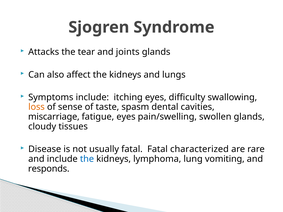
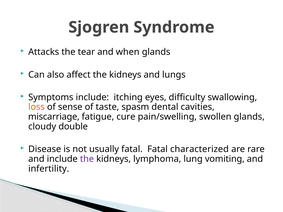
joints: joints -> when
fatigue eyes: eyes -> cure
tissues: tissues -> double
the at (87, 159) colour: blue -> purple
responds: responds -> infertility
